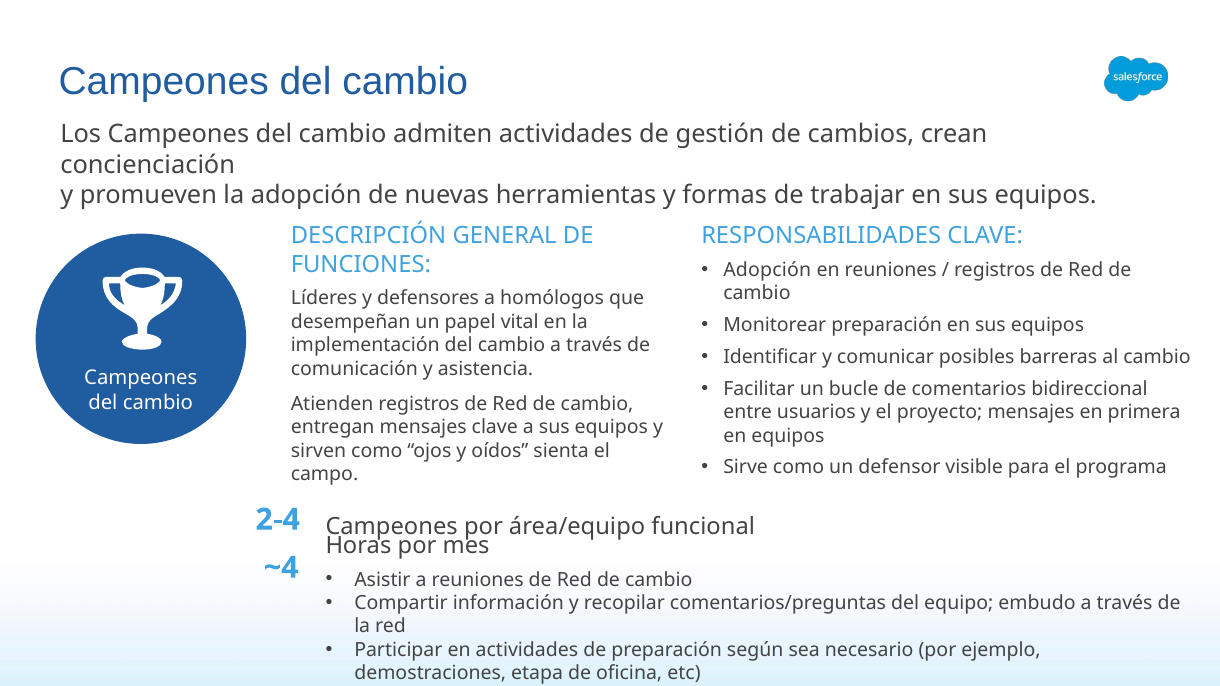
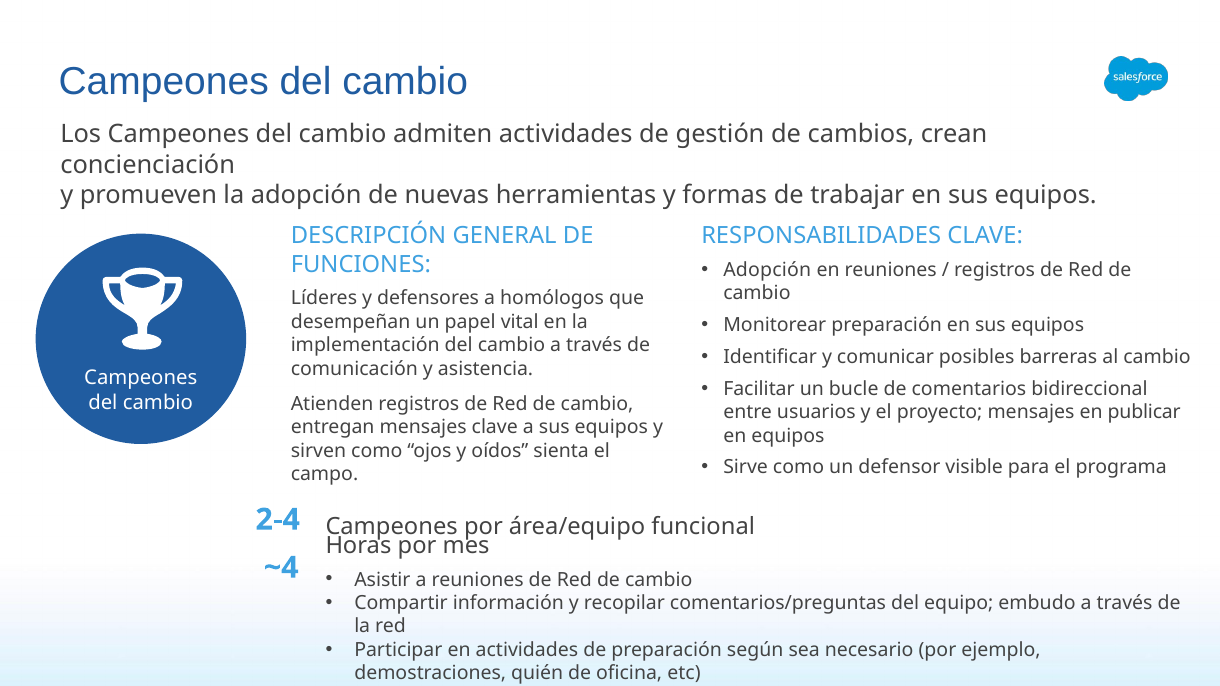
primera: primera -> publicar
etapa: etapa -> quién
